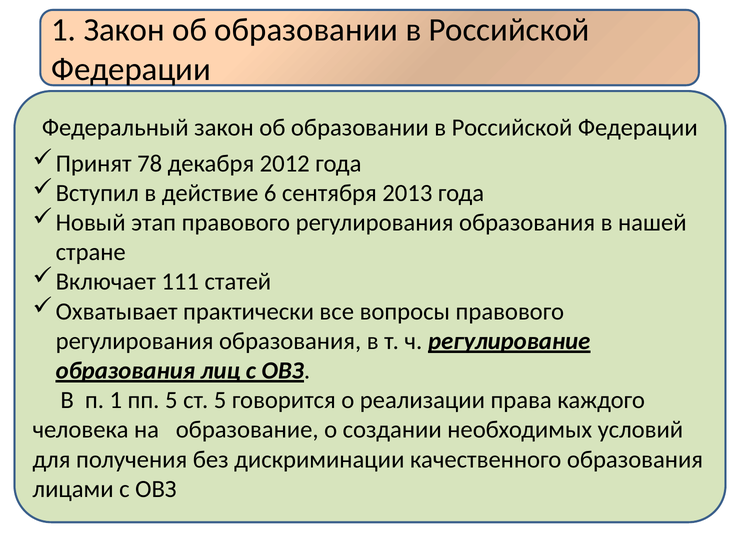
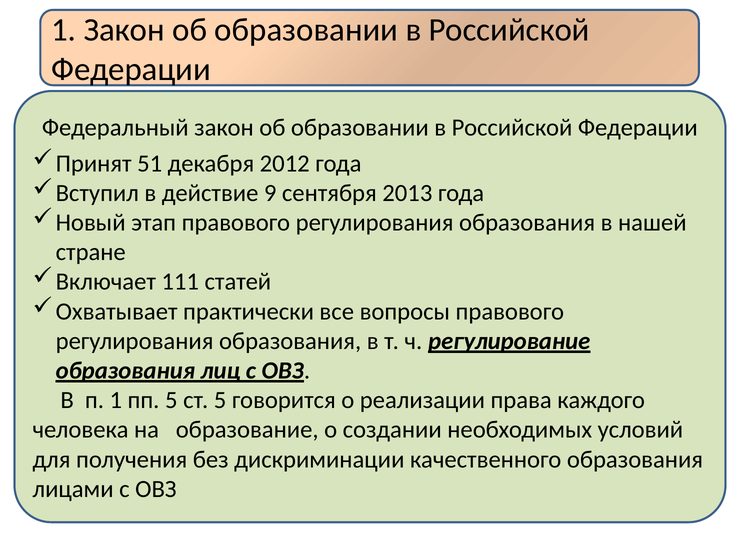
78: 78 -> 51
6: 6 -> 9
